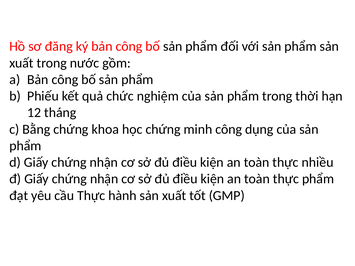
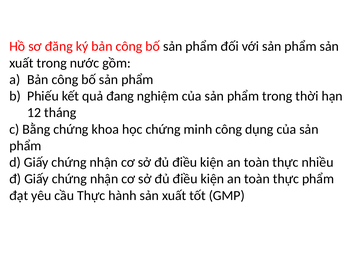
chức: chức -> đang
